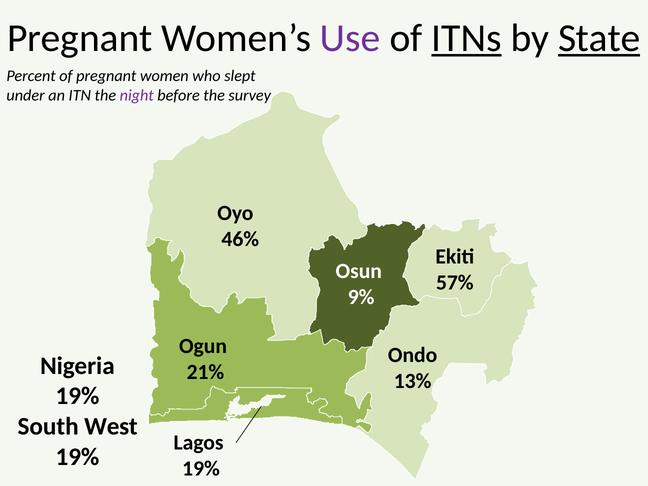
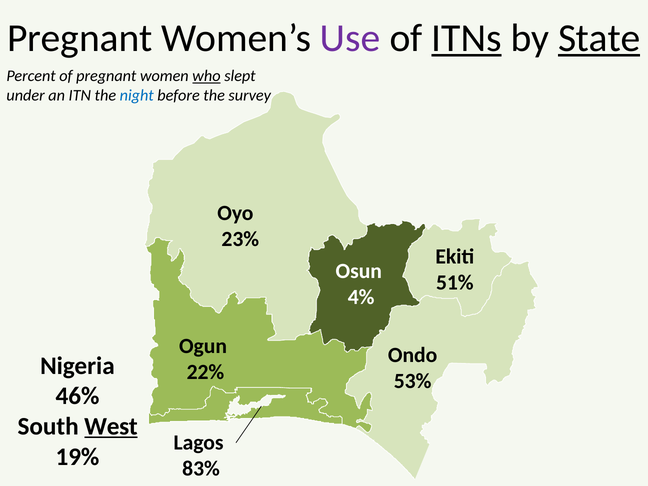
who underline: none -> present
night colour: purple -> blue
46%: 46% -> 23%
57%: 57% -> 51%
9%: 9% -> 4%
21%: 21% -> 22%
13%: 13% -> 53%
19% at (77, 396): 19% -> 46%
West underline: none -> present
19% at (201, 469): 19% -> 83%
